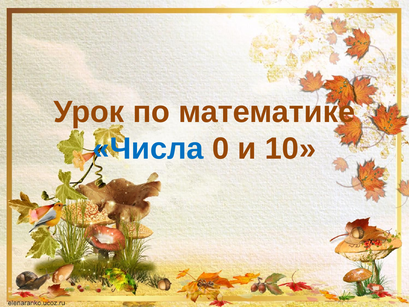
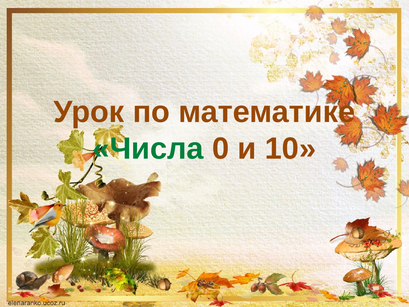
Числа colour: blue -> green
